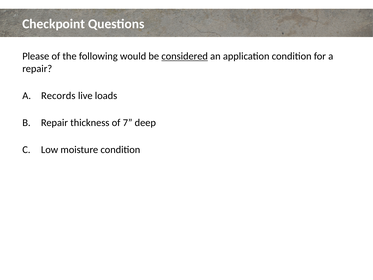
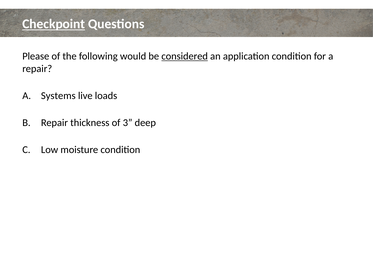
Checkpoint underline: none -> present
Records: Records -> Systems
7: 7 -> 3
